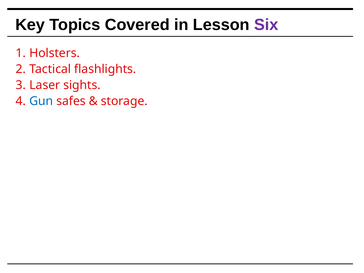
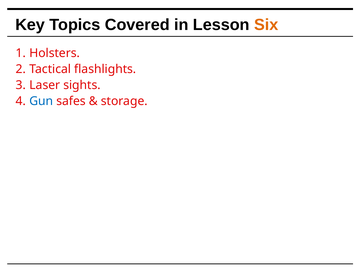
Six colour: purple -> orange
